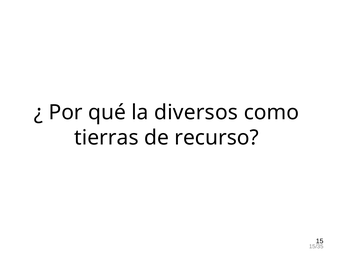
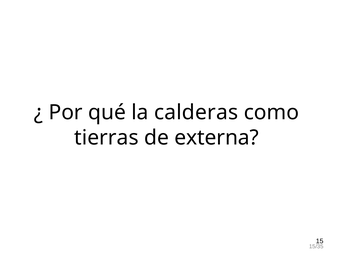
diversos: diversos -> calderas
recurso: recurso -> externa
